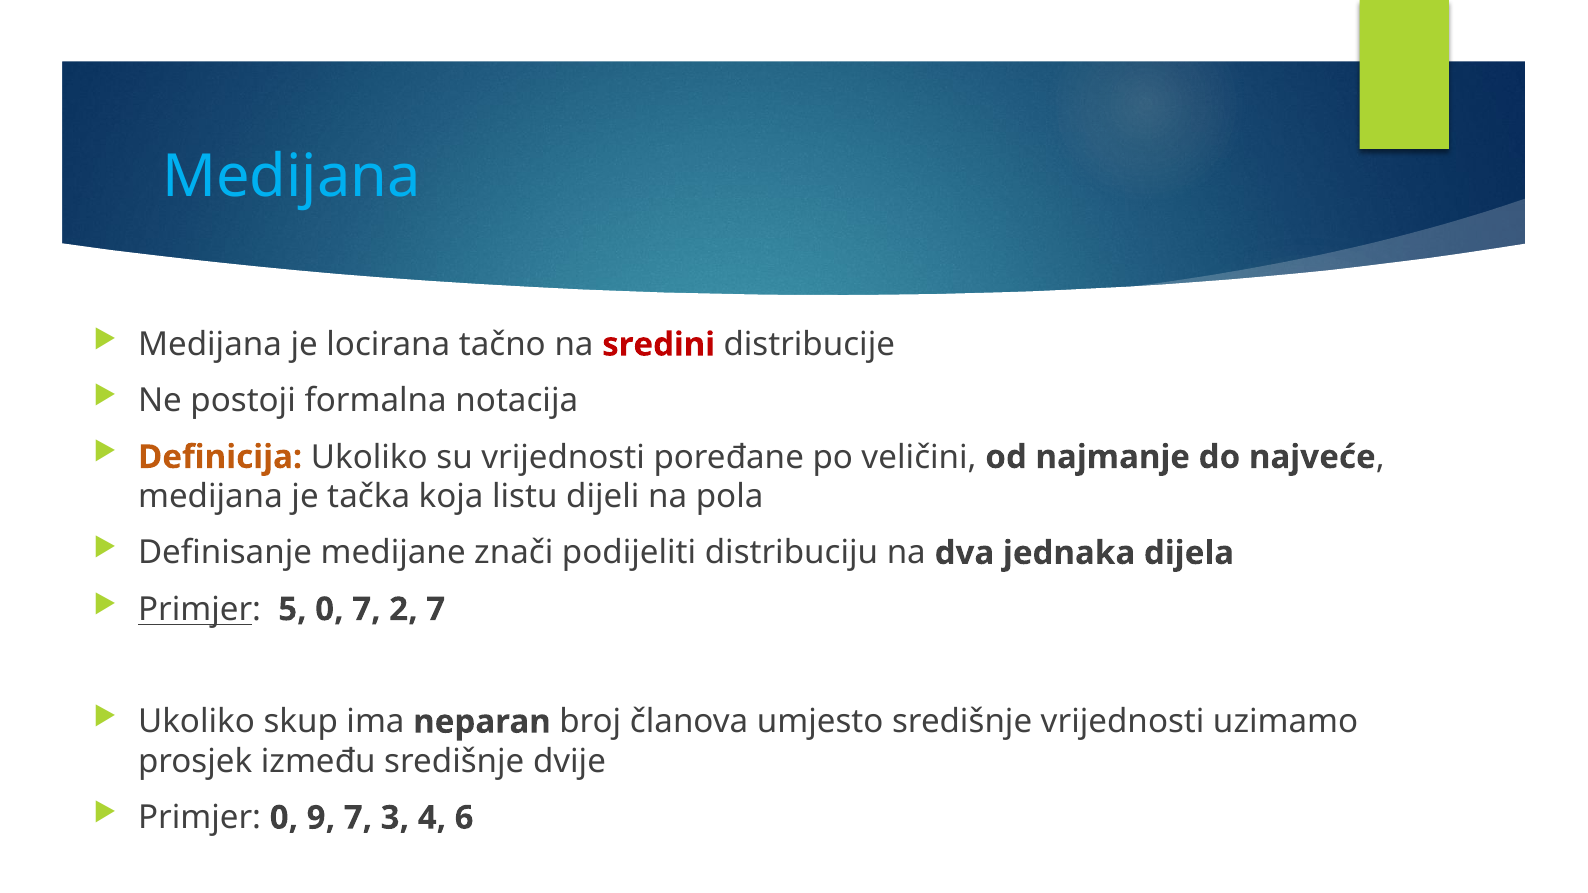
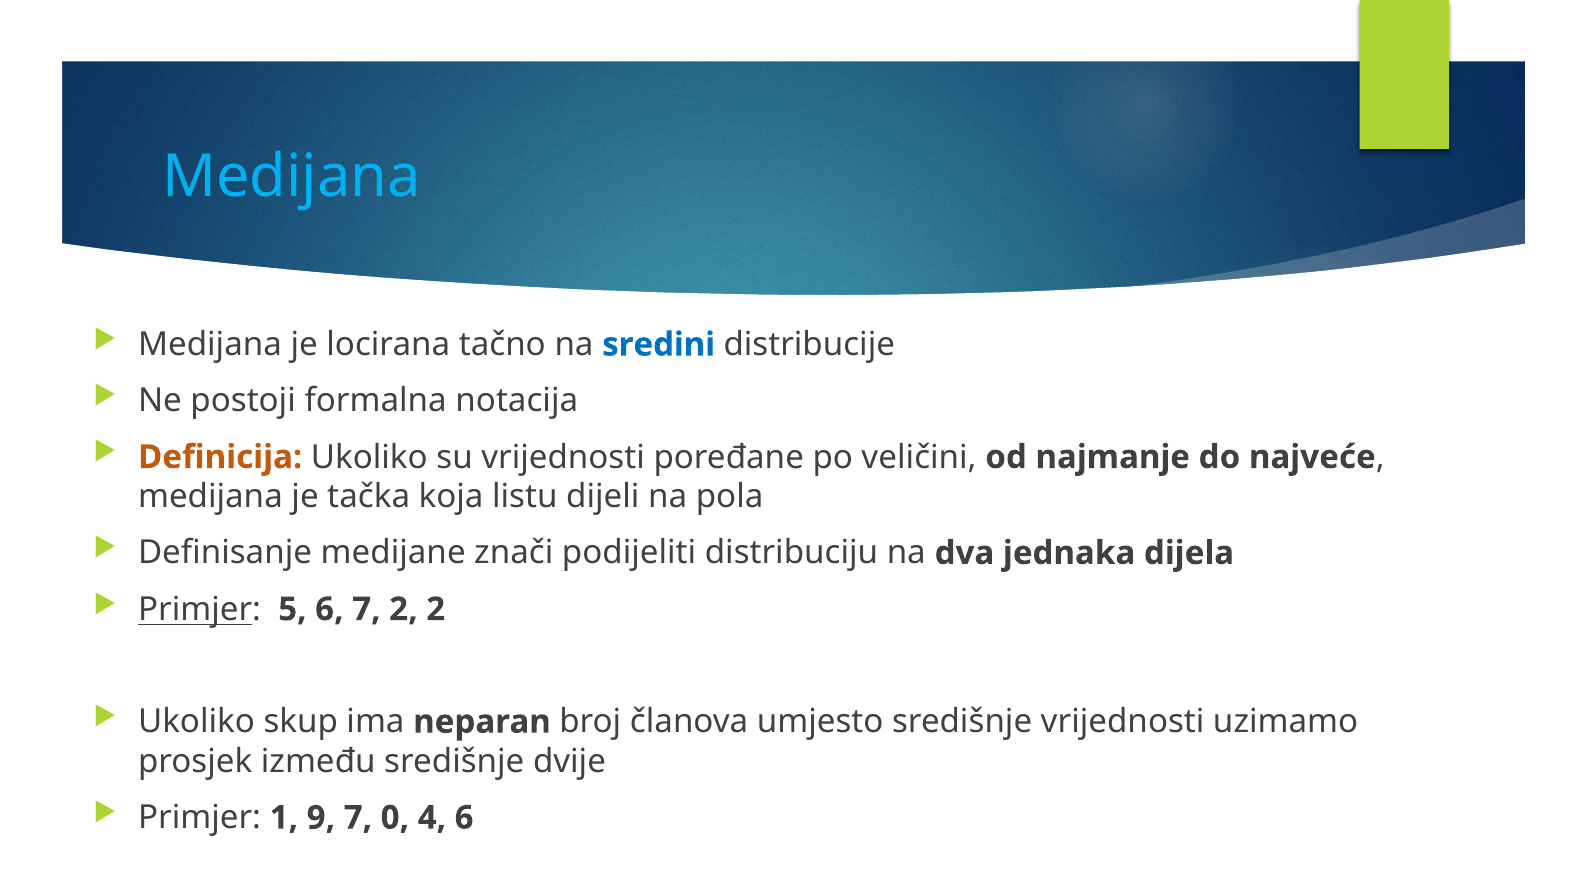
sredini colour: red -> blue
5 0: 0 -> 6
2 7: 7 -> 2
Primjer 0: 0 -> 1
3: 3 -> 0
